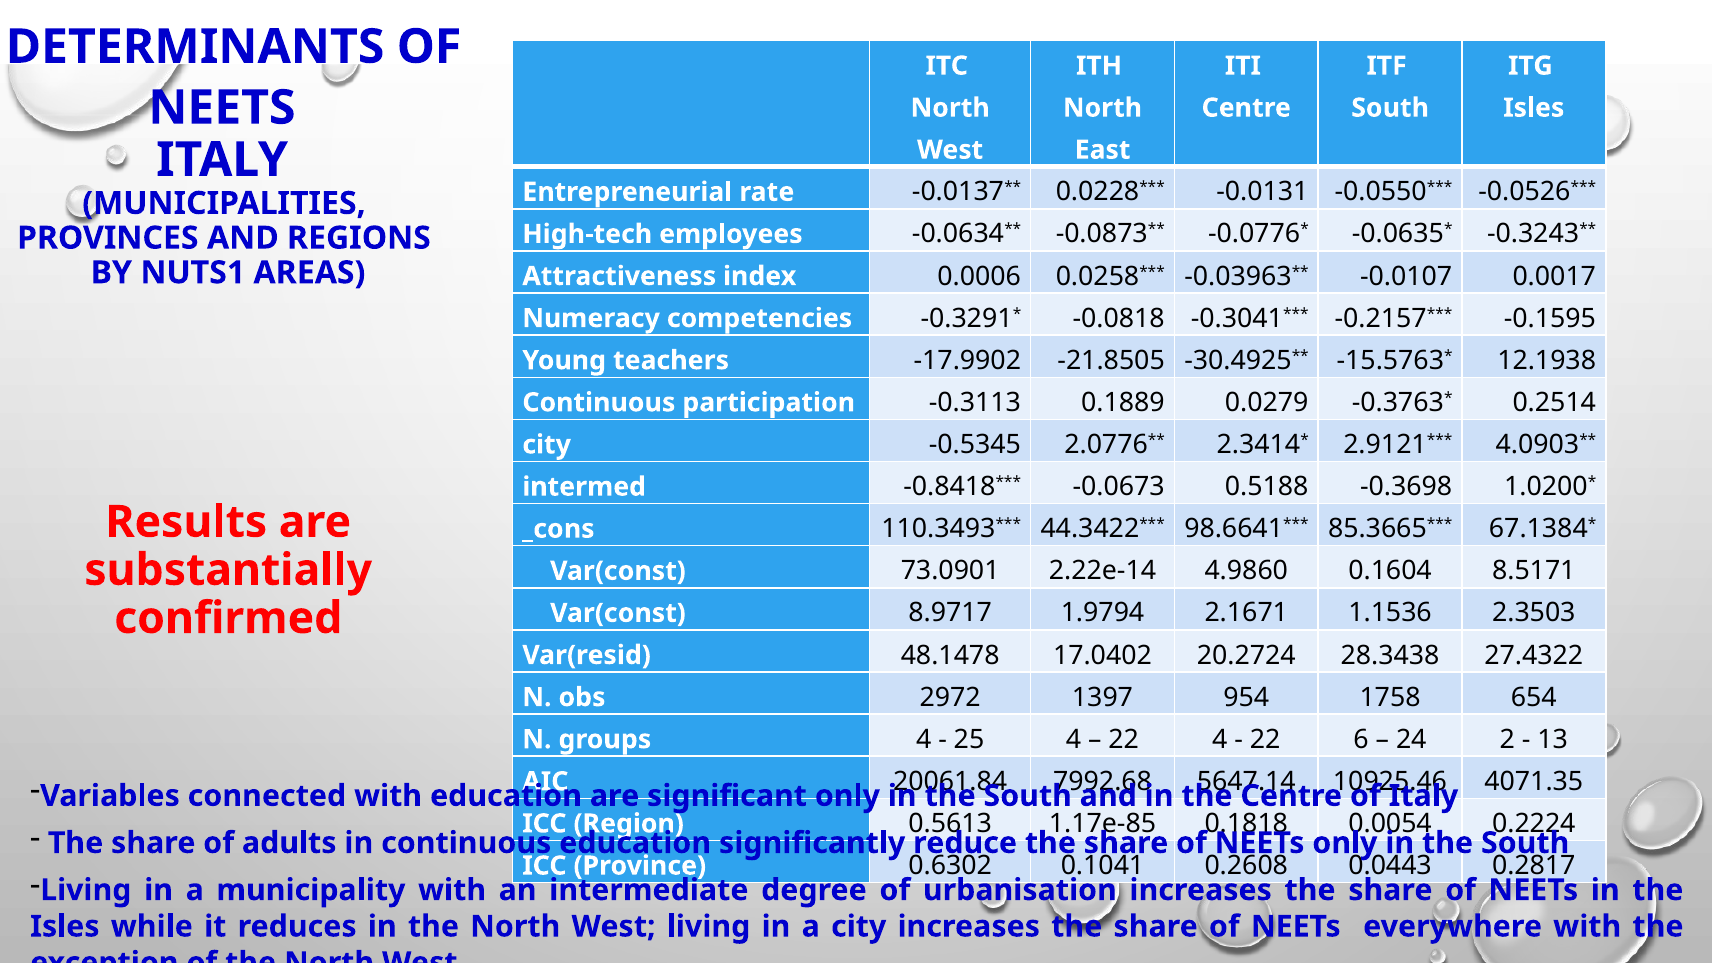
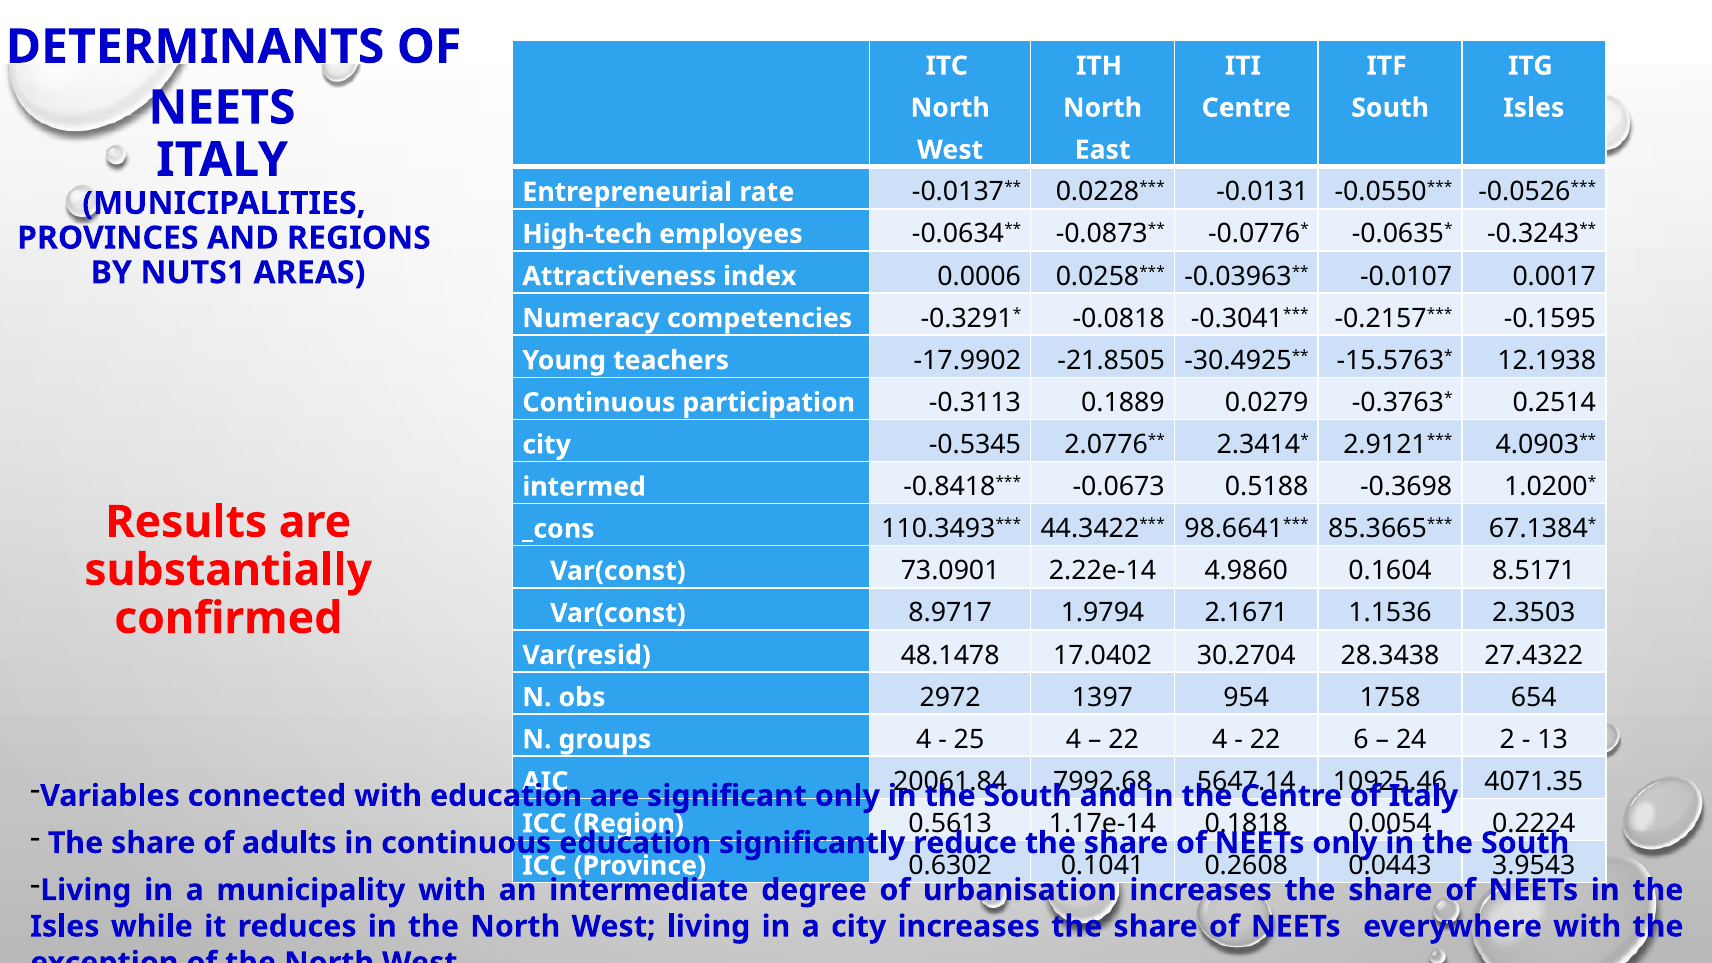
20.2724: 20.2724 -> 30.2704
1.17e-85: 1.17e-85 -> 1.17e-14
0.2817: 0.2817 -> 3.9543
